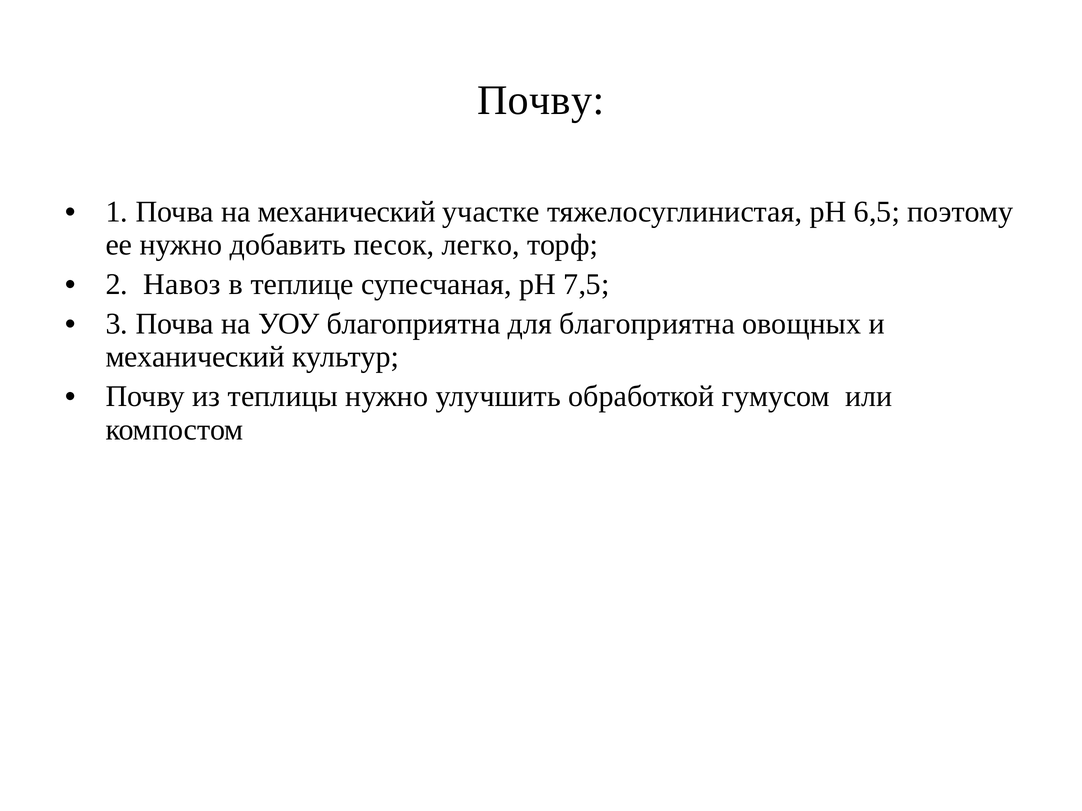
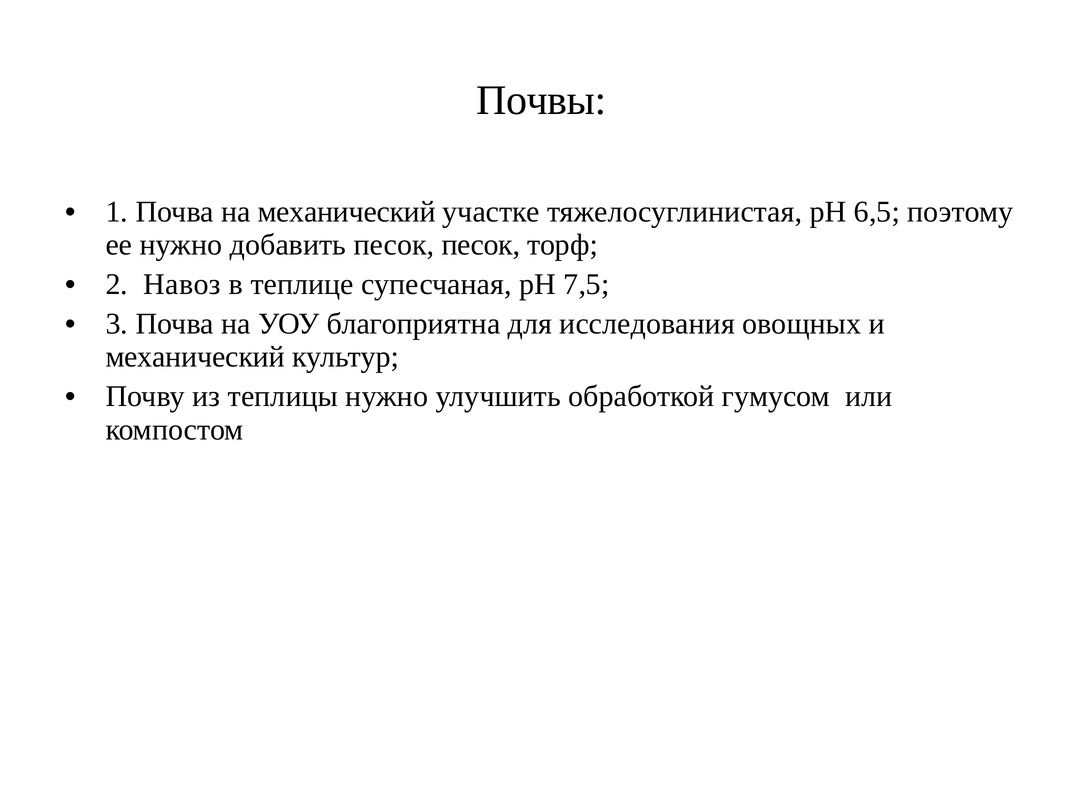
Почву at (541, 100): Почву -> Почвы
песок легко: легко -> песок
для благоприятна: благоприятна -> исследования
